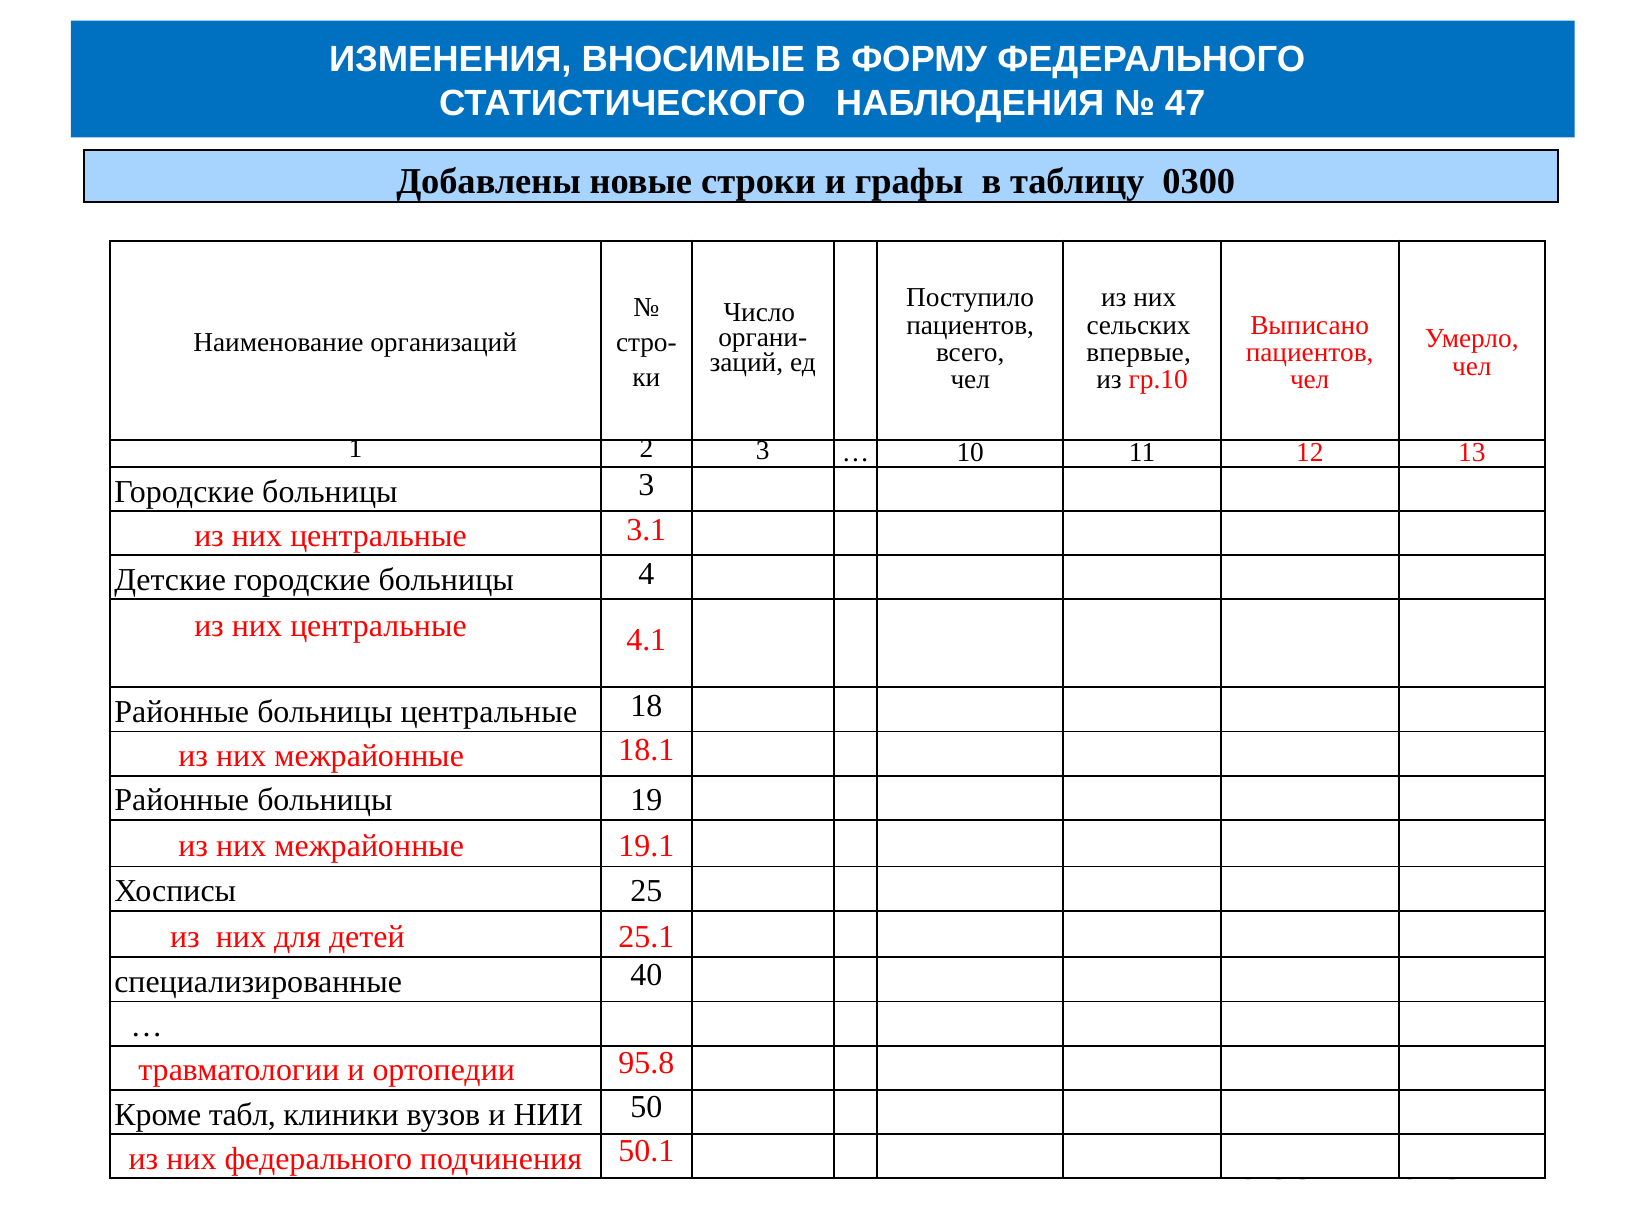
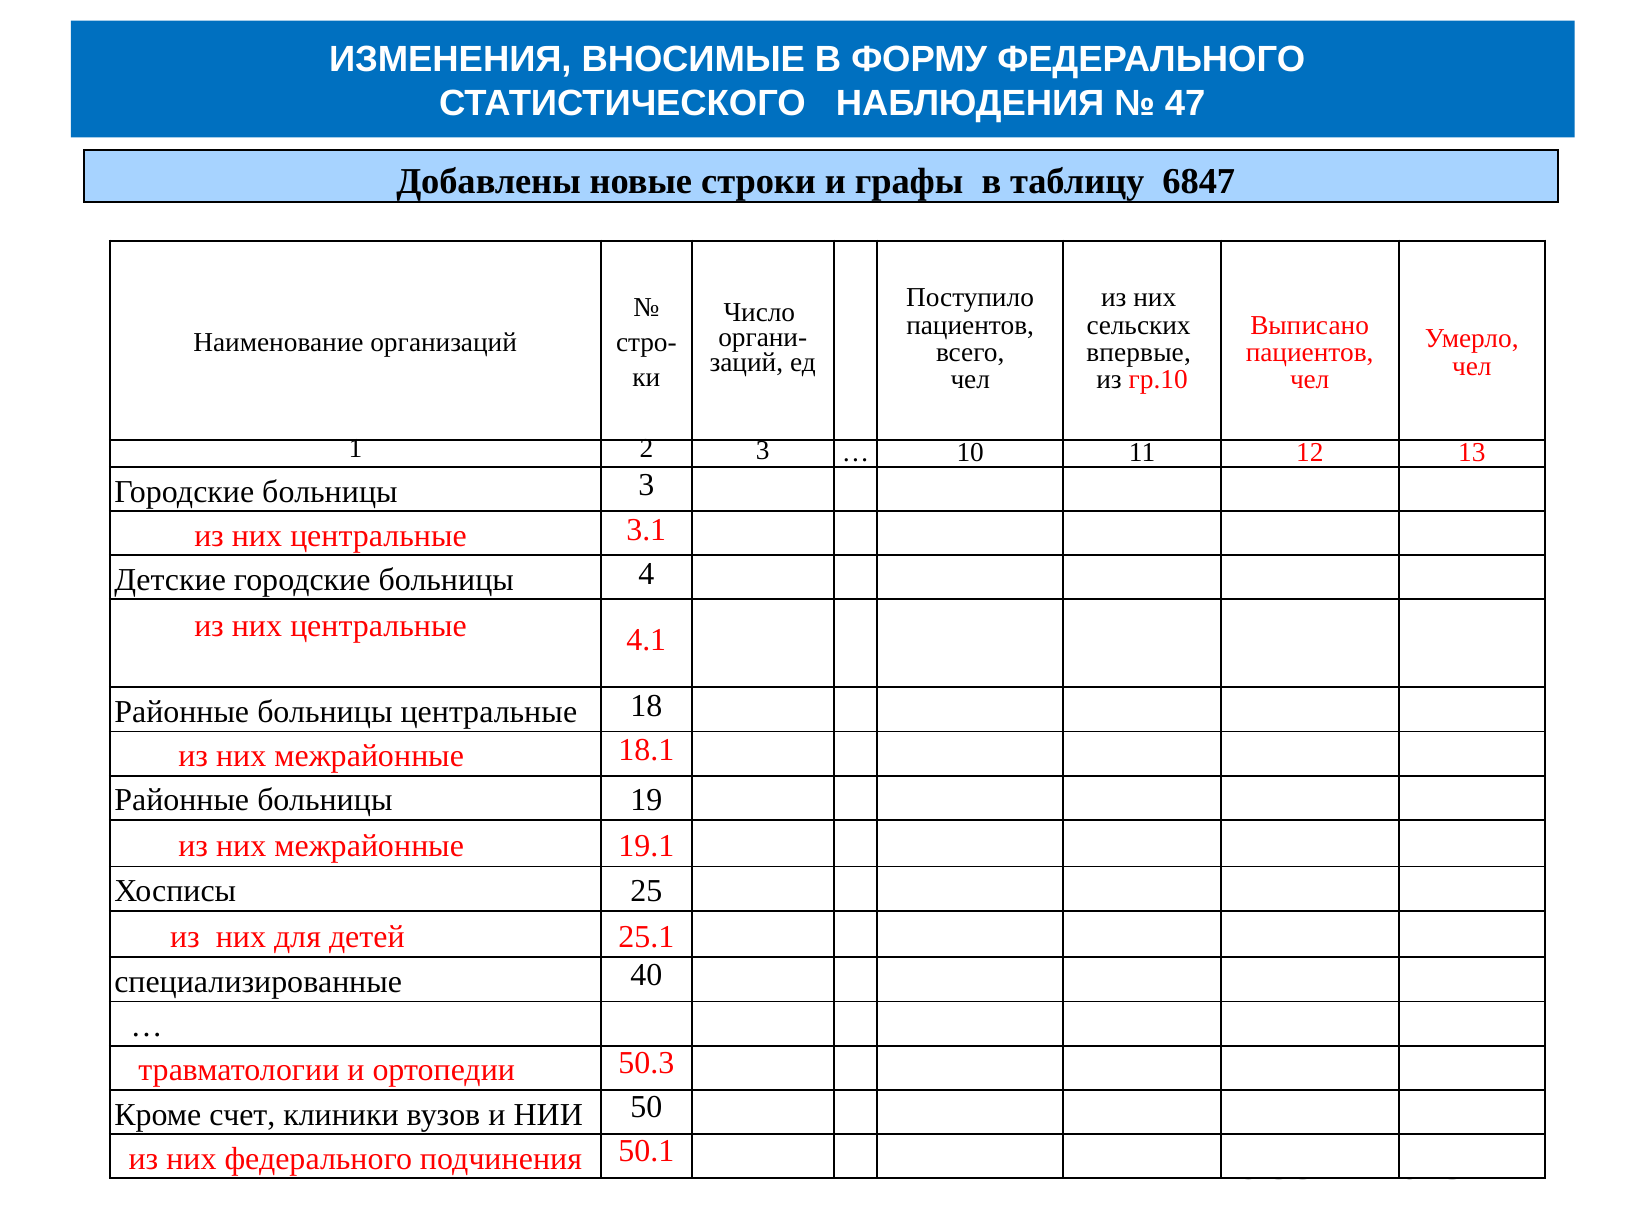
0300: 0300 -> 6847
95.8: 95.8 -> 50.3
табл: табл -> счет
